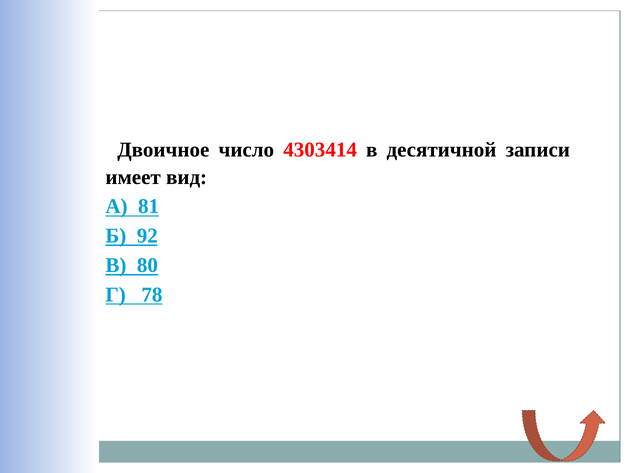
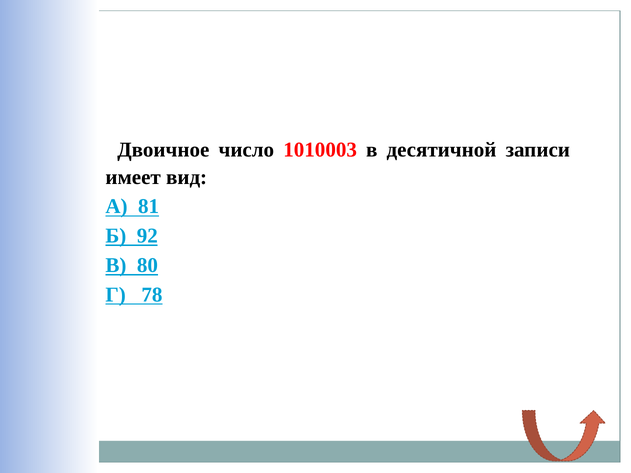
4303414: 4303414 -> 1010003
